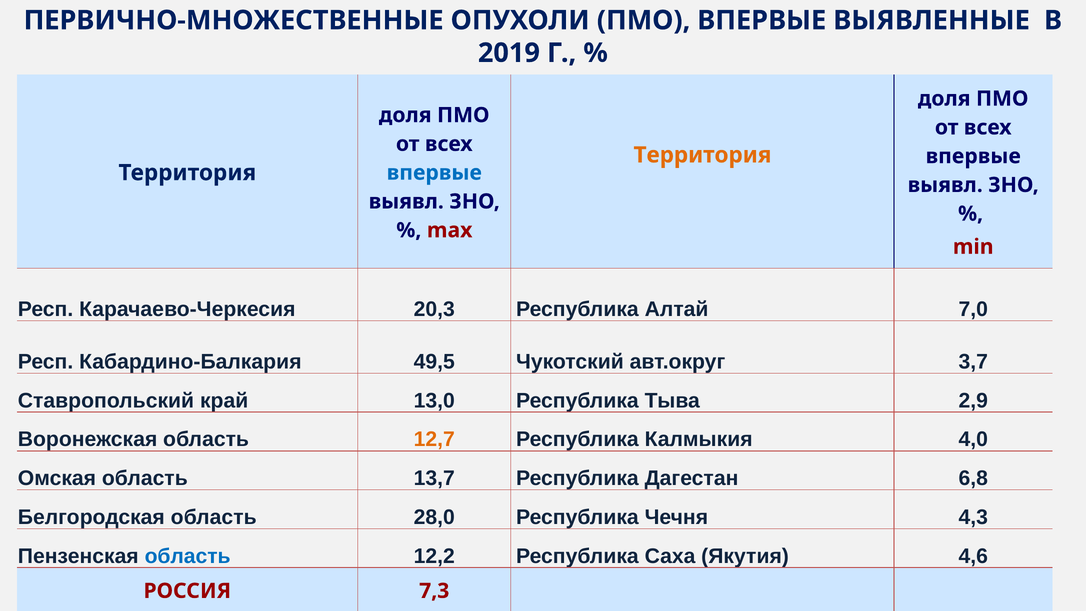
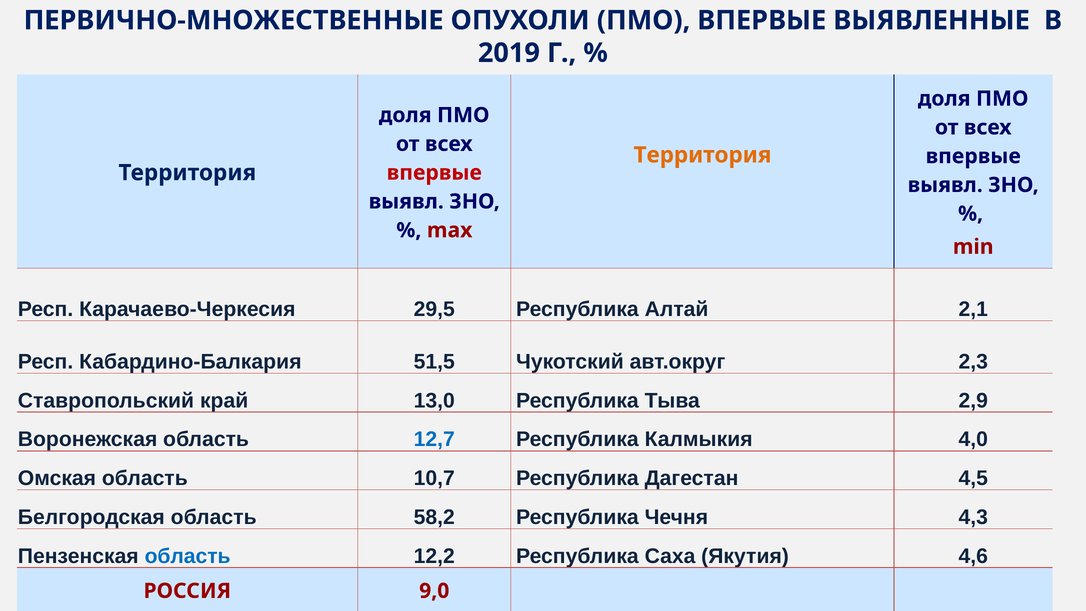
впервые at (434, 173) colour: blue -> red
20,3: 20,3 -> 29,5
7,0: 7,0 -> 2,1
49,5: 49,5 -> 51,5
3,7: 3,7 -> 2,3
12,7 colour: orange -> blue
13,7: 13,7 -> 10,7
6,8: 6,8 -> 4,5
28,0: 28,0 -> 58,2
7,3: 7,3 -> 9,0
